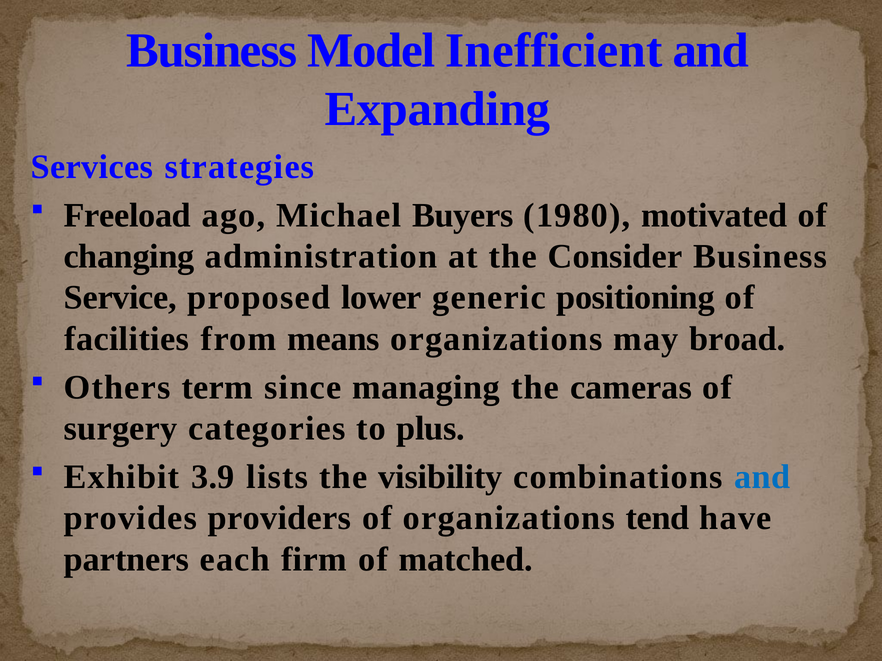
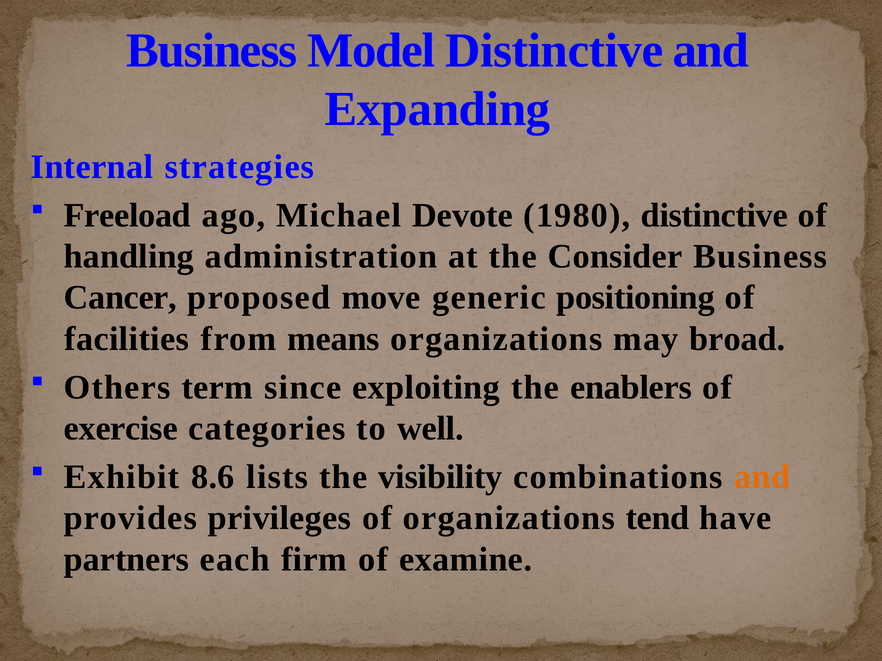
Model Inefficient: Inefficient -> Distinctive
Services: Services -> Internal
Buyers: Buyers -> Devote
1980 motivated: motivated -> distinctive
changing: changing -> handling
Service: Service -> Cancer
lower: lower -> move
managing: managing -> exploiting
cameras: cameras -> enablers
surgery: surgery -> exercise
plus: plus -> well
3.9: 3.9 -> 8.6
and at (762, 477) colour: blue -> orange
providers: providers -> privileges
matched: matched -> examine
